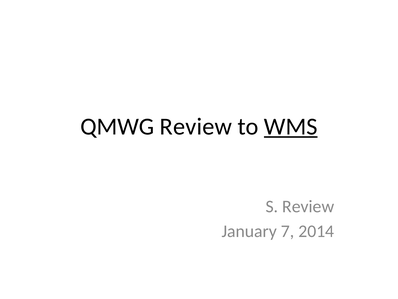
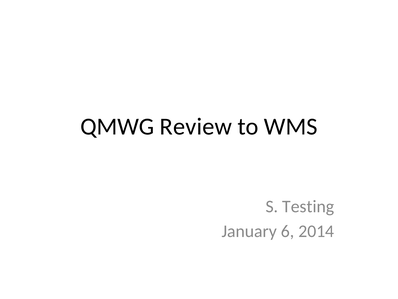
WMS underline: present -> none
S Review: Review -> Testing
7: 7 -> 6
